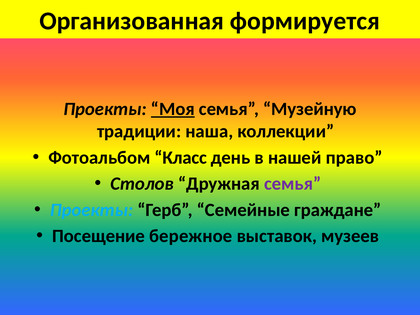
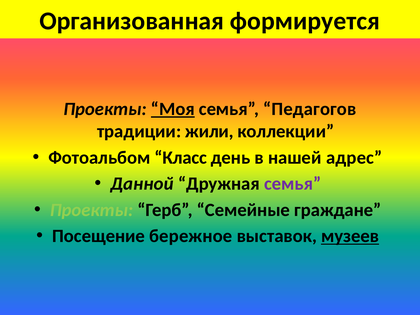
Музейную: Музейную -> Педагогов
наша: наша -> жили
право: право -> адрес
Столов: Столов -> Данной
Проекты at (91, 210) colour: light blue -> light green
музеев underline: none -> present
